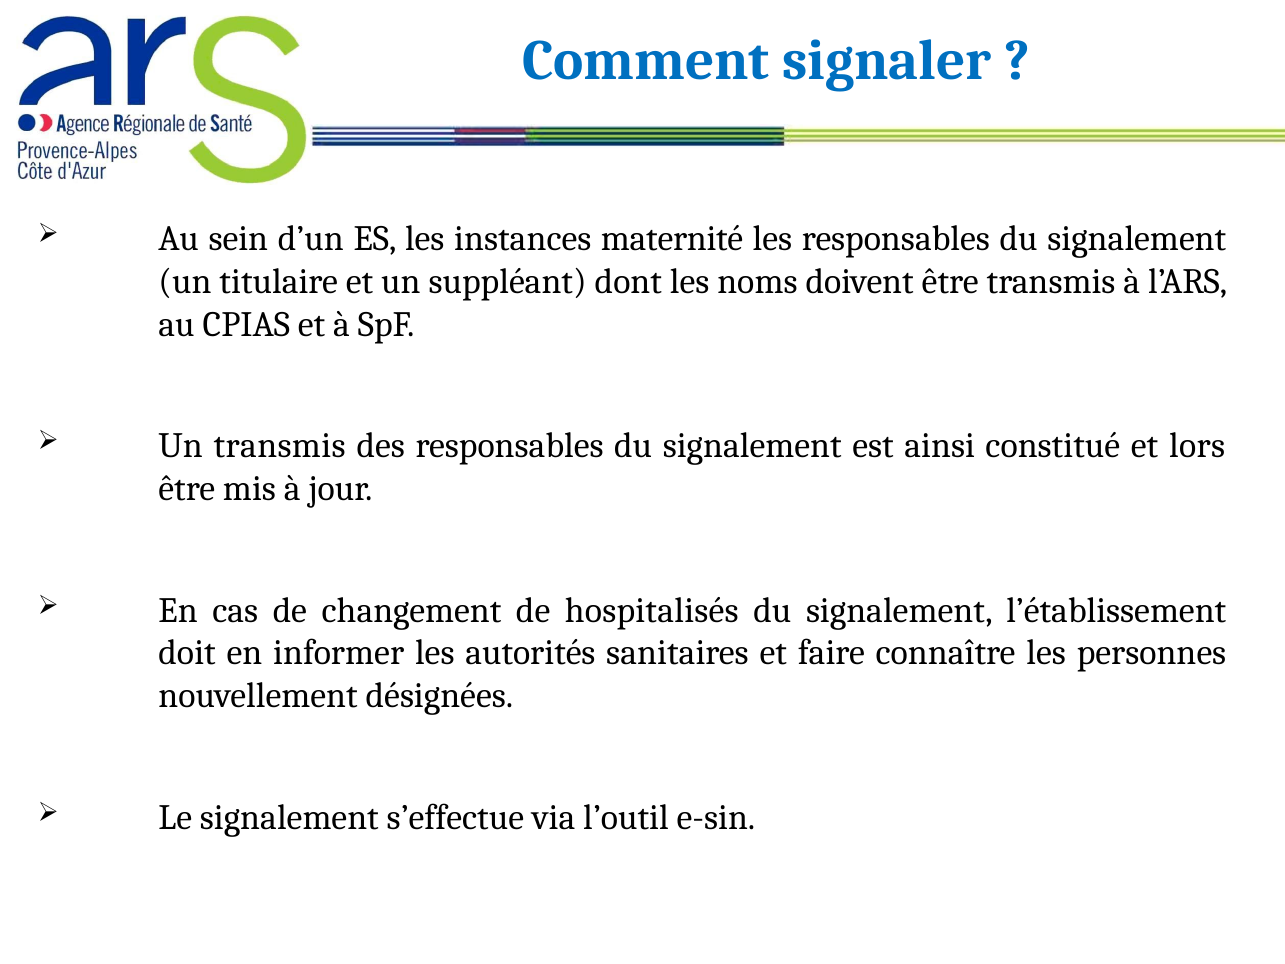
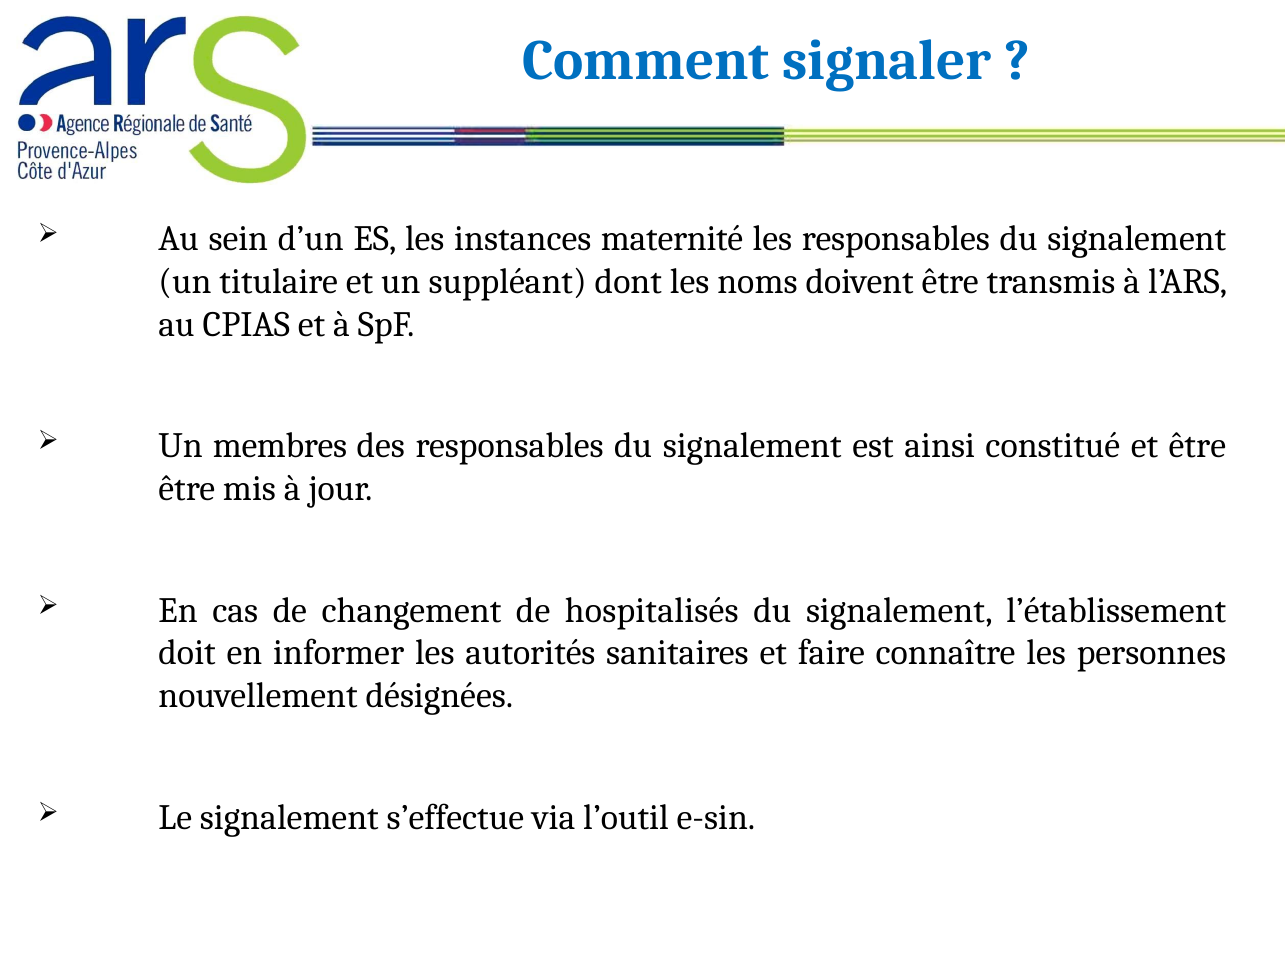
Un transmis: transmis -> membres
et lors: lors -> être
